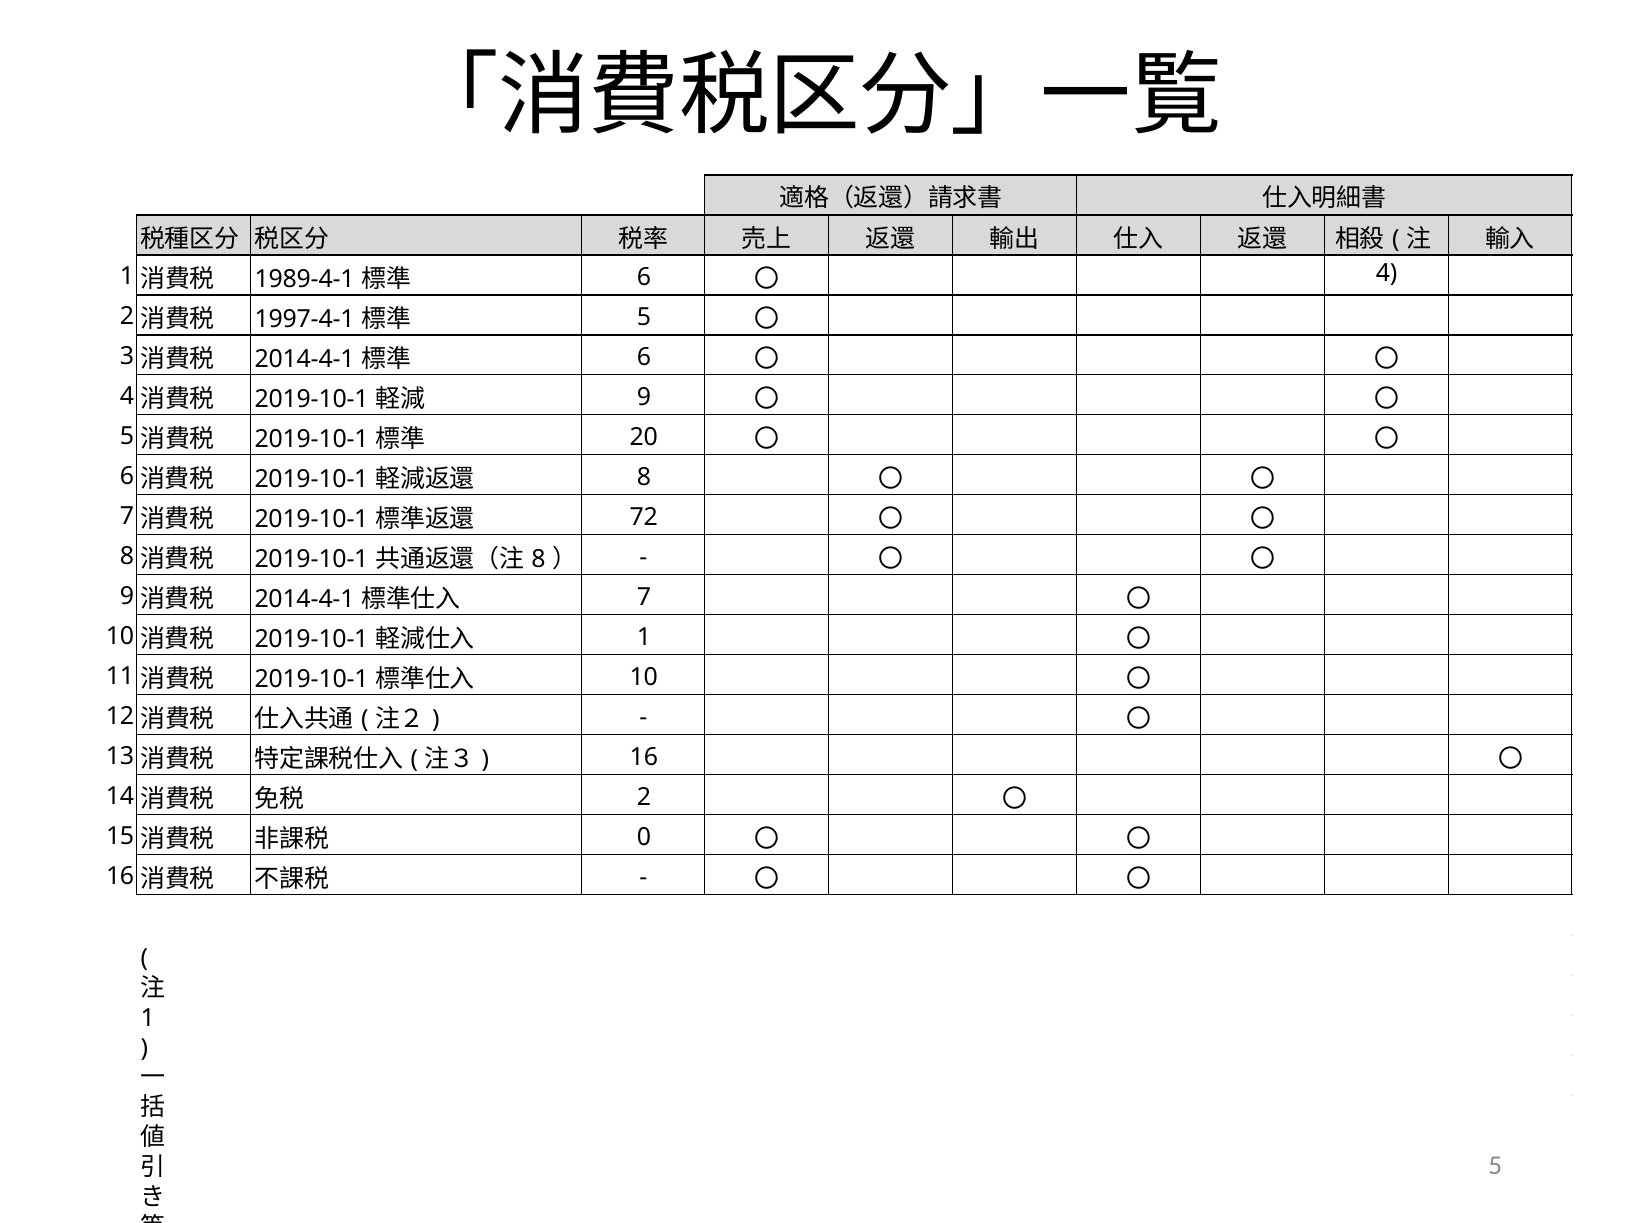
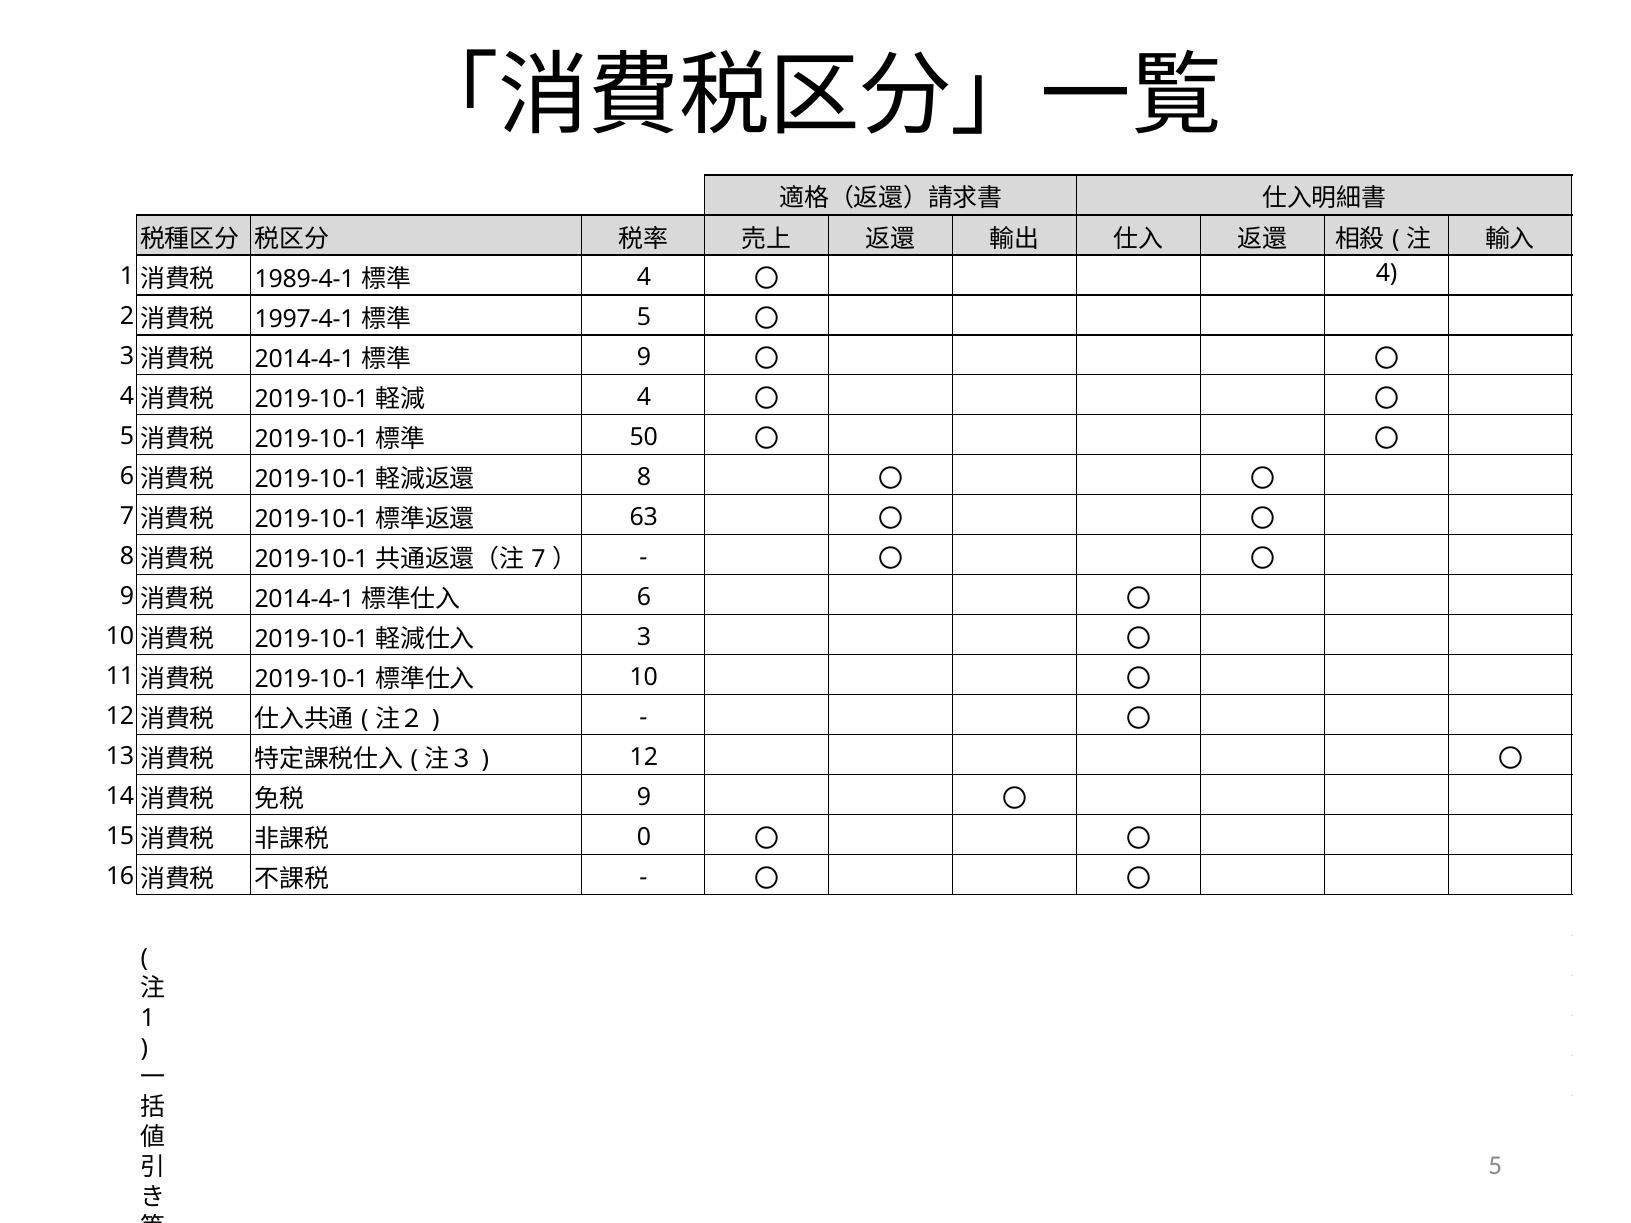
6 at (644, 277): 6 -> 4
6 at (644, 357): 6 -> 9
9 at (644, 397): 9 -> 4
20: 20 -> 50
72: 72 -> 63
8 at (539, 560): 8 -> 7
7 at (644, 597): 7 -> 6
1 at (644, 637): 1 -> 3
16 at (644, 757): 16 -> 12
2 at (644, 797): 2 -> 9
